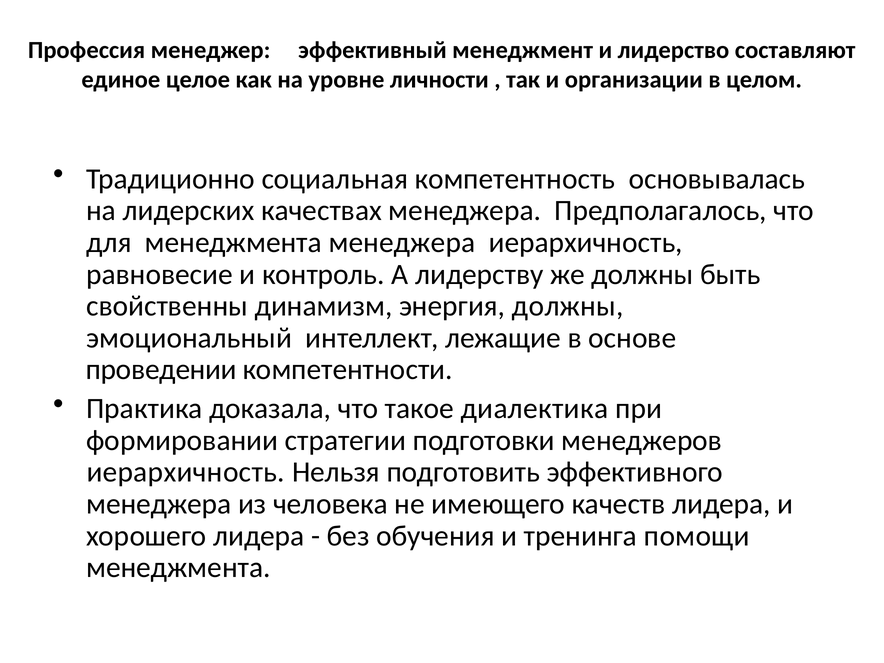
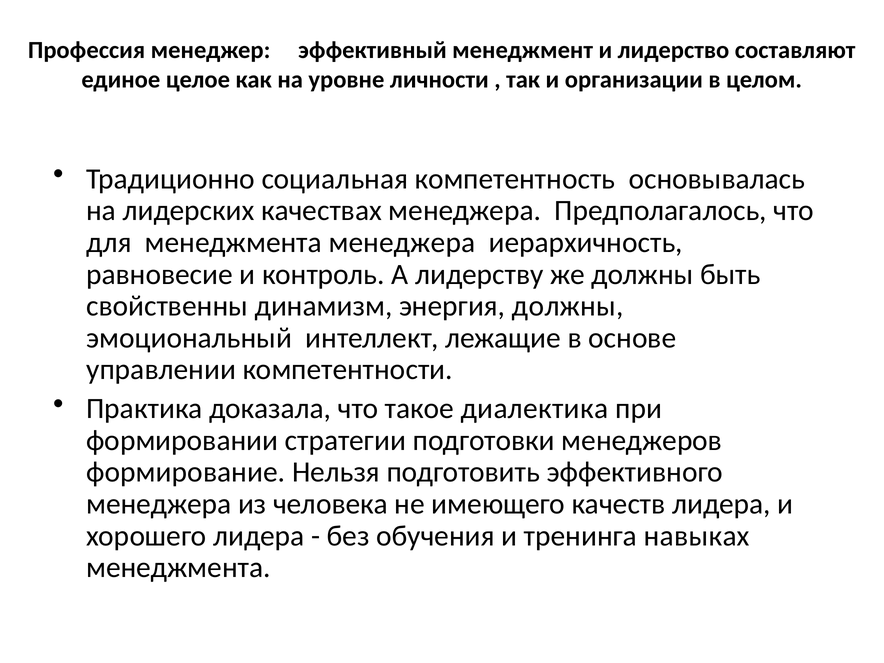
проведении: проведении -> управлении
иерархичность at (186, 472): иерархичность -> формирование
помощи: помощи -> навыках
